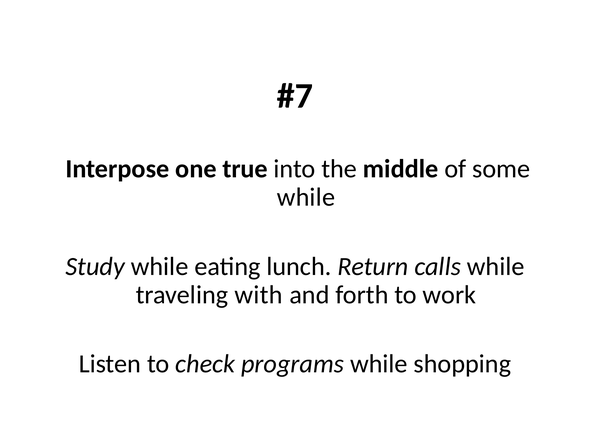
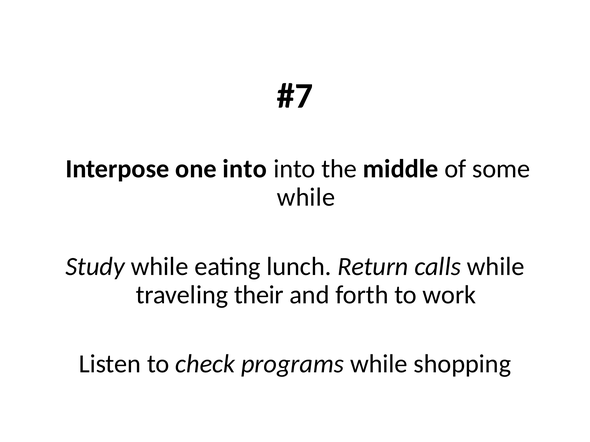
one true: true -> into
with: with -> their
